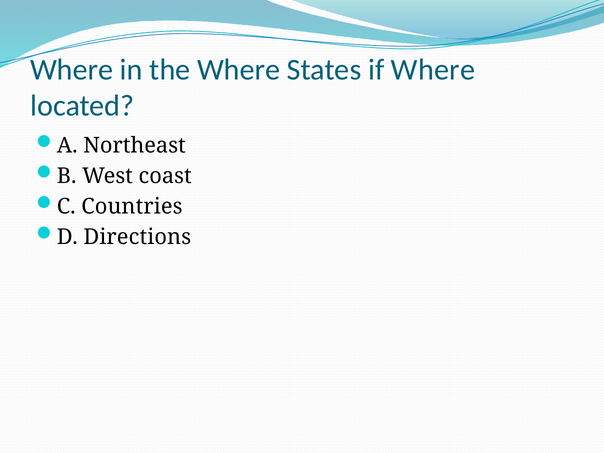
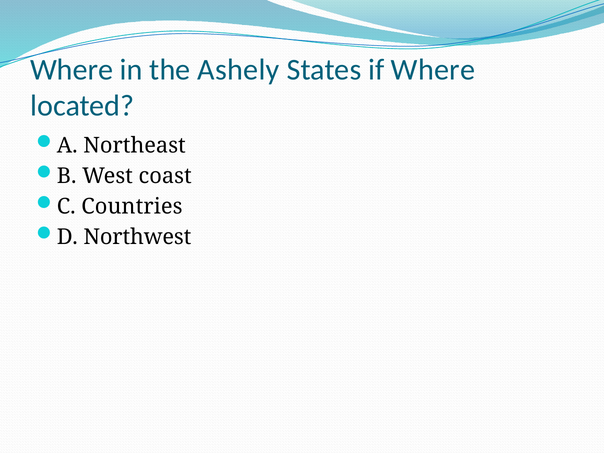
the Where: Where -> Ashely
Directions: Directions -> Northwest
